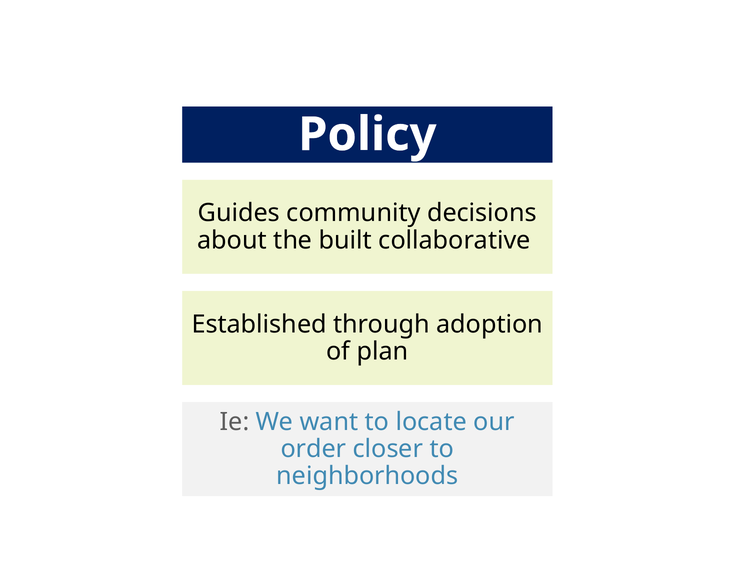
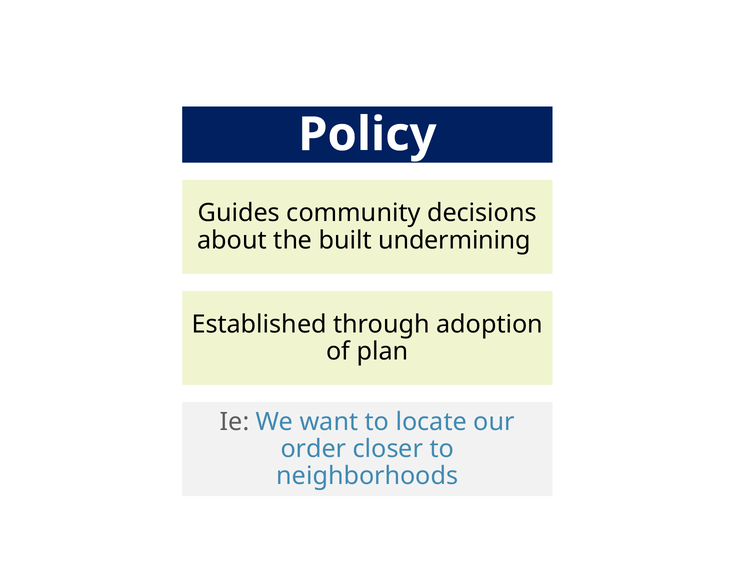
collaborative: collaborative -> undermining
